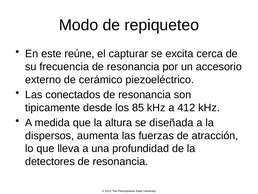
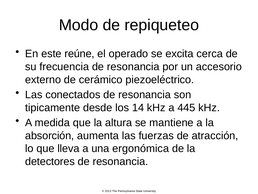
capturar: capturar -> operado
85: 85 -> 14
412: 412 -> 445
diseñada: diseñada -> mantiene
dispersos: dispersos -> absorción
profundidad: profundidad -> ergonómica
